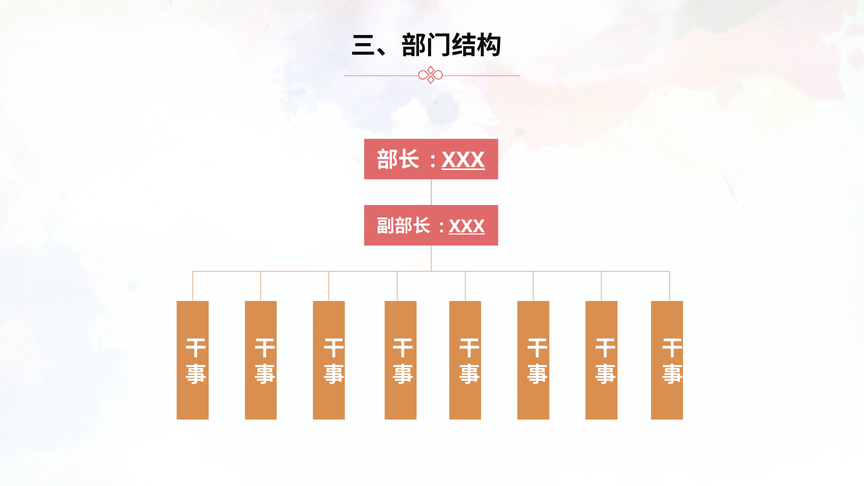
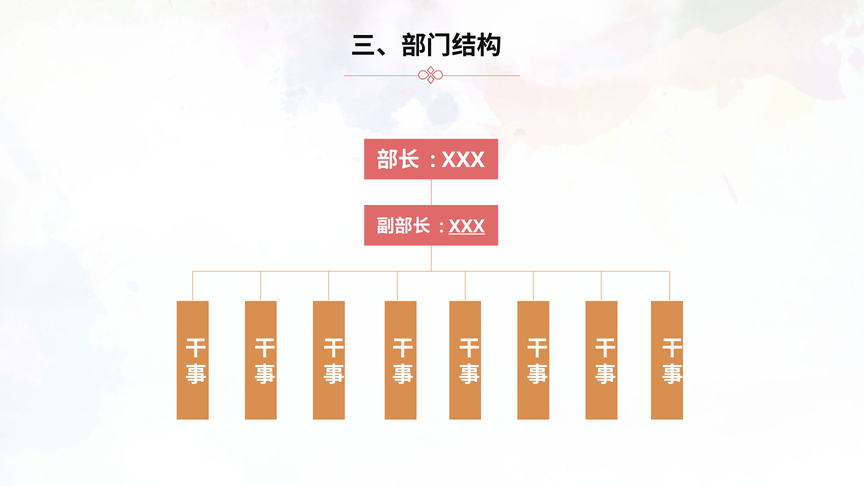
XXX at (463, 160) underline: present -> none
